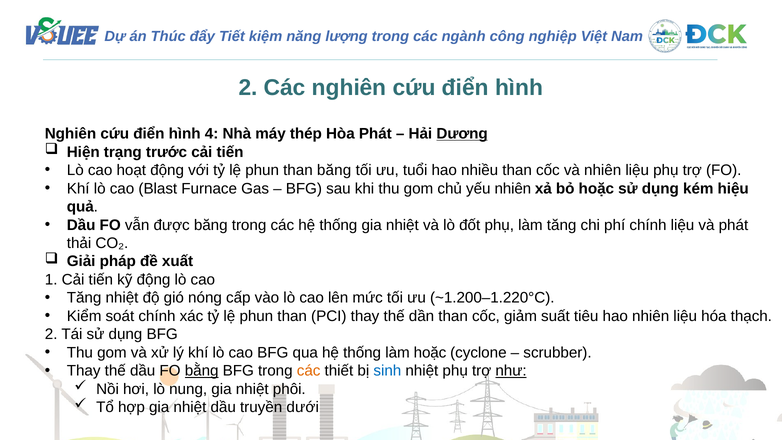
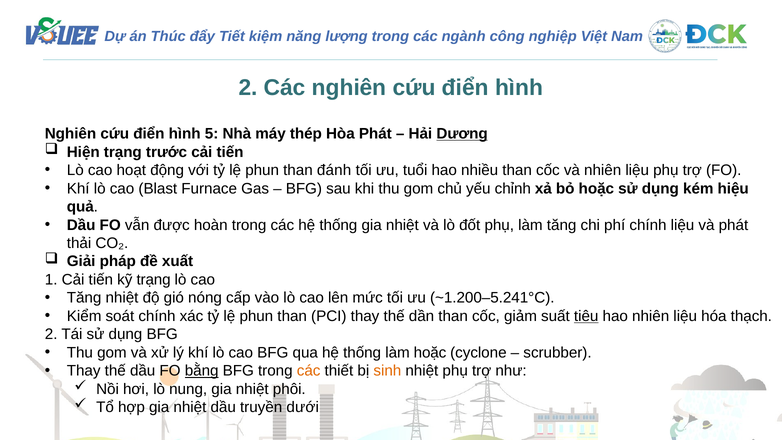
4: 4 -> 5
than băng: băng -> đánh
yếu nhiên: nhiên -> chỉnh
được băng: băng -> hoàn
kỹ động: động -> trạng
~1.200–1.220°C: ~1.200–1.220°C -> ~1.200–5.241°C
tiêu underline: none -> present
sinh colour: blue -> orange
như underline: present -> none
